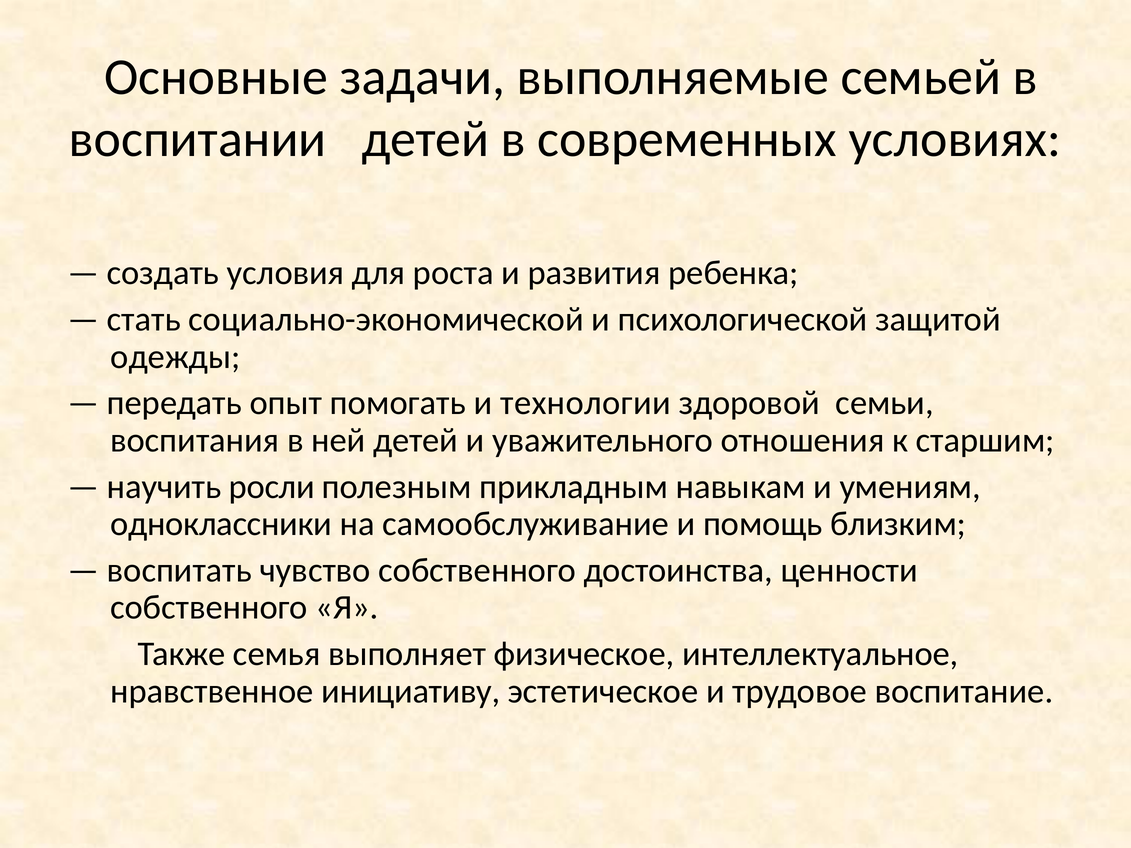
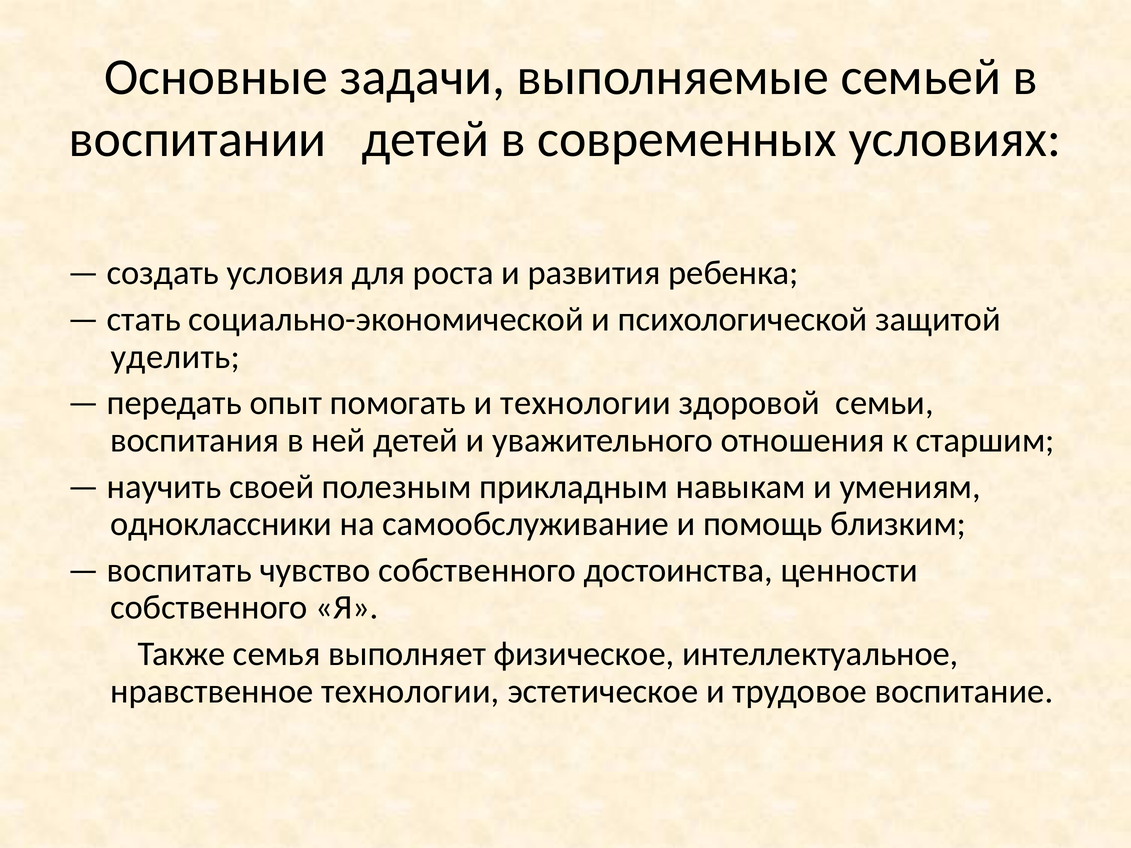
одежды: одежды -> уделить
росли: росли -> своей
нравственное инициативу: инициативу -> технологии
